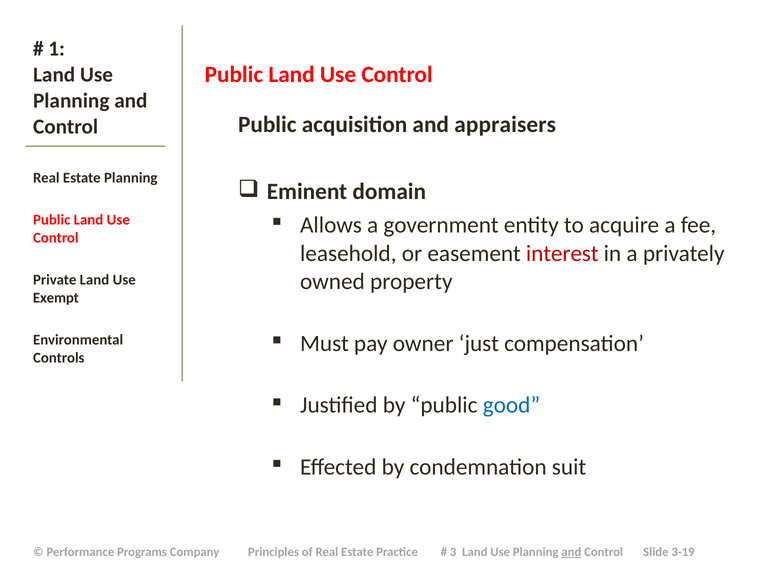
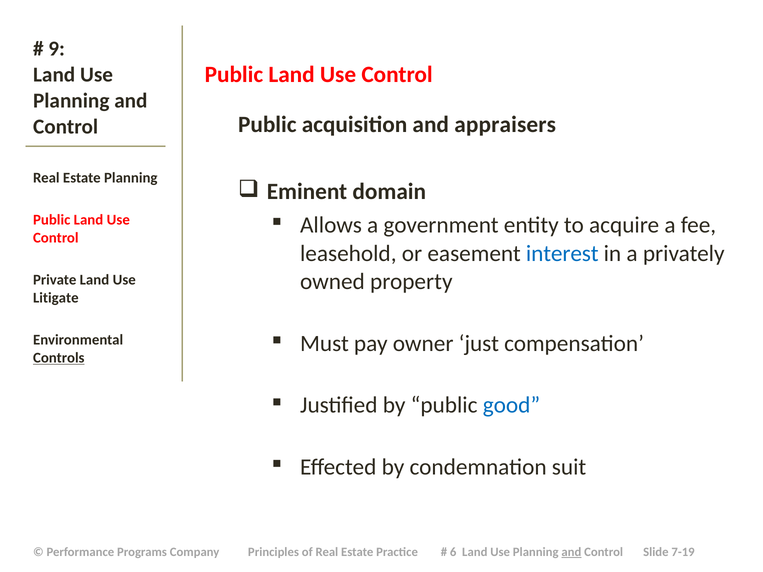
1: 1 -> 9
interest colour: red -> blue
Exempt: Exempt -> Litigate
Controls underline: none -> present
3: 3 -> 6
3-19: 3-19 -> 7-19
